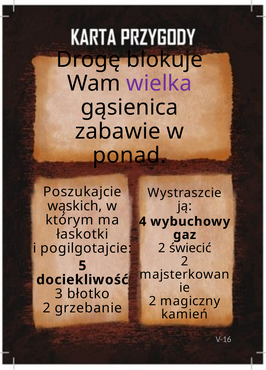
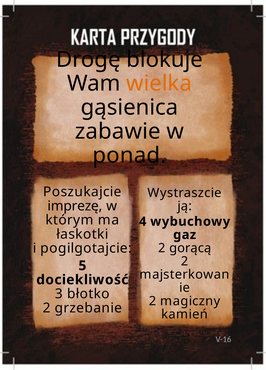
wielka colour: purple -> orange
wąskich: wąskich -> imprezę
świecić: świecić -> gorącą
